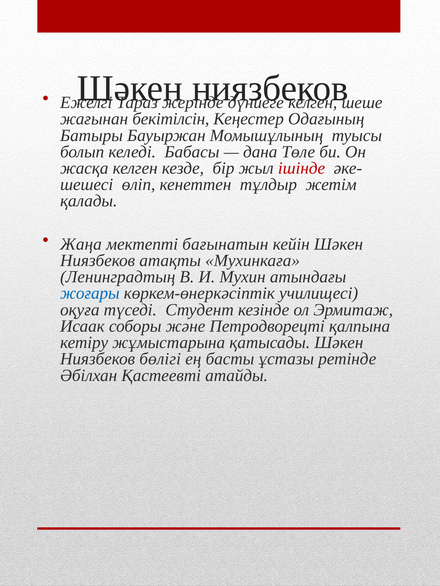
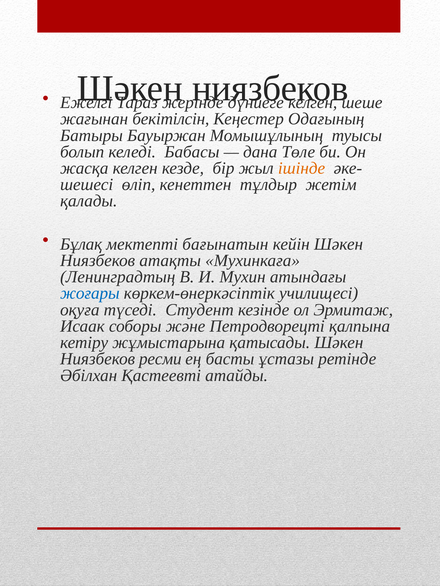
ішінде colour: red -> orange
Жаңа: Жаңа -> Бұлақ
бөлiгi: бөлiгi -> ресми
